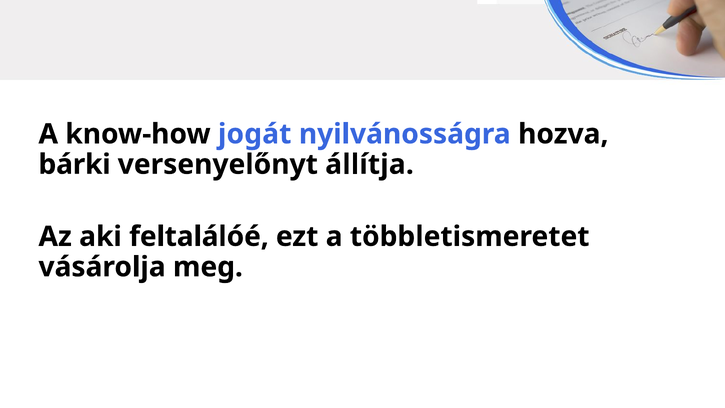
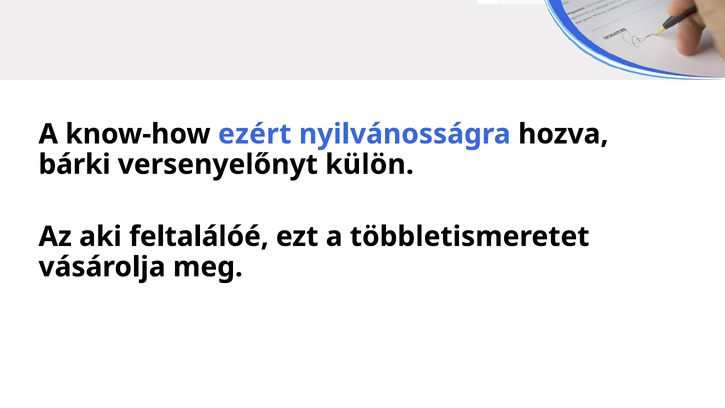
jogát: jogát -> ezért
állítja: állítja -> külön
